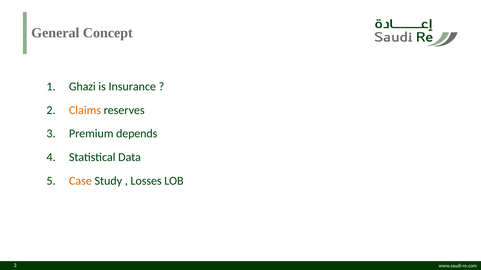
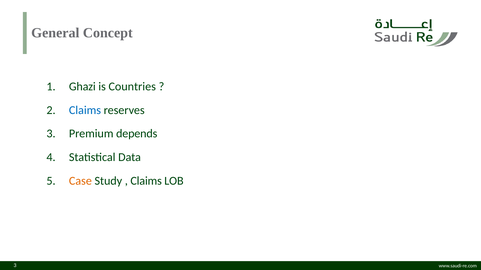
Insurance: Insurance -> Countries
Claims at (85, 110) colour: orange -> blue
Losses at (146, 181): Losses -> Claims
